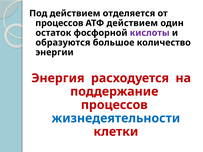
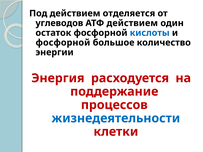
процессов at (59, 23): процессов -> углеводов
кислоты colour: purple -> blue
образуются at (63, 43): образуются -> фосфорной
